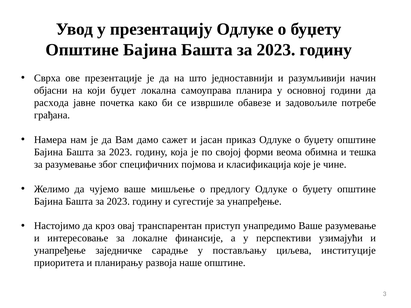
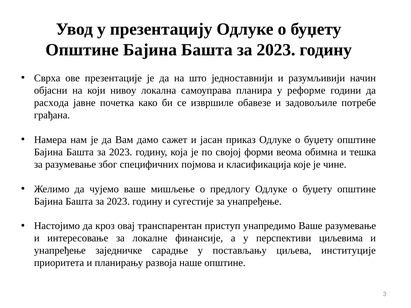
буџет: буџет -> нивоу
основној: основној -> реформе
узимајући: узимајући -> циљевима
